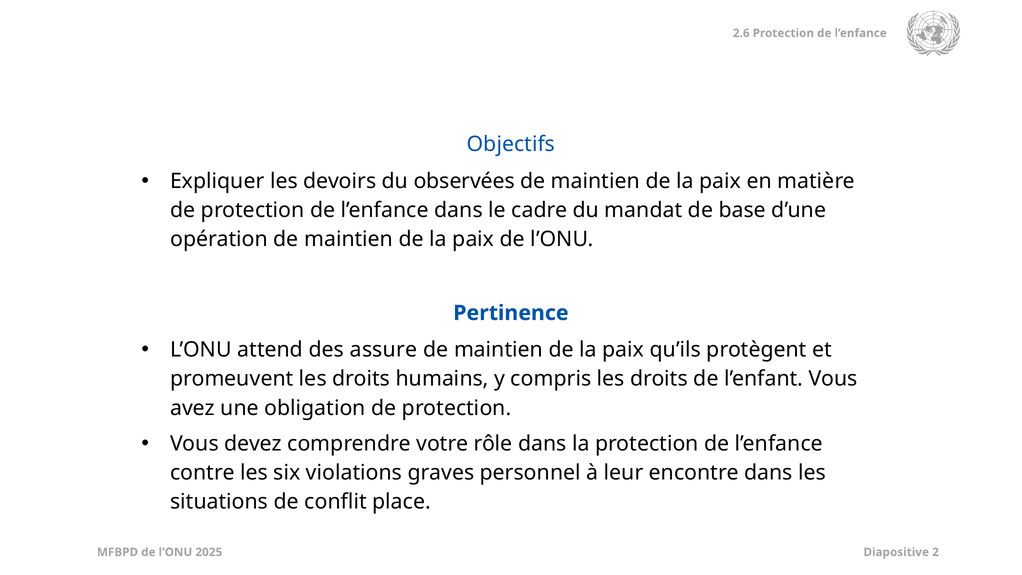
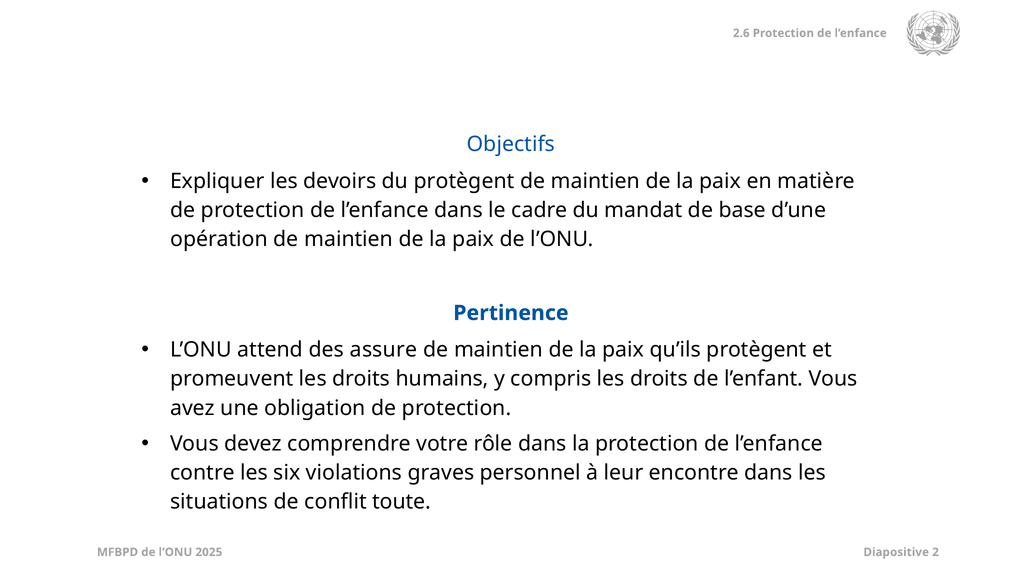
du observées: observées -> protègent
place: place -> toute
